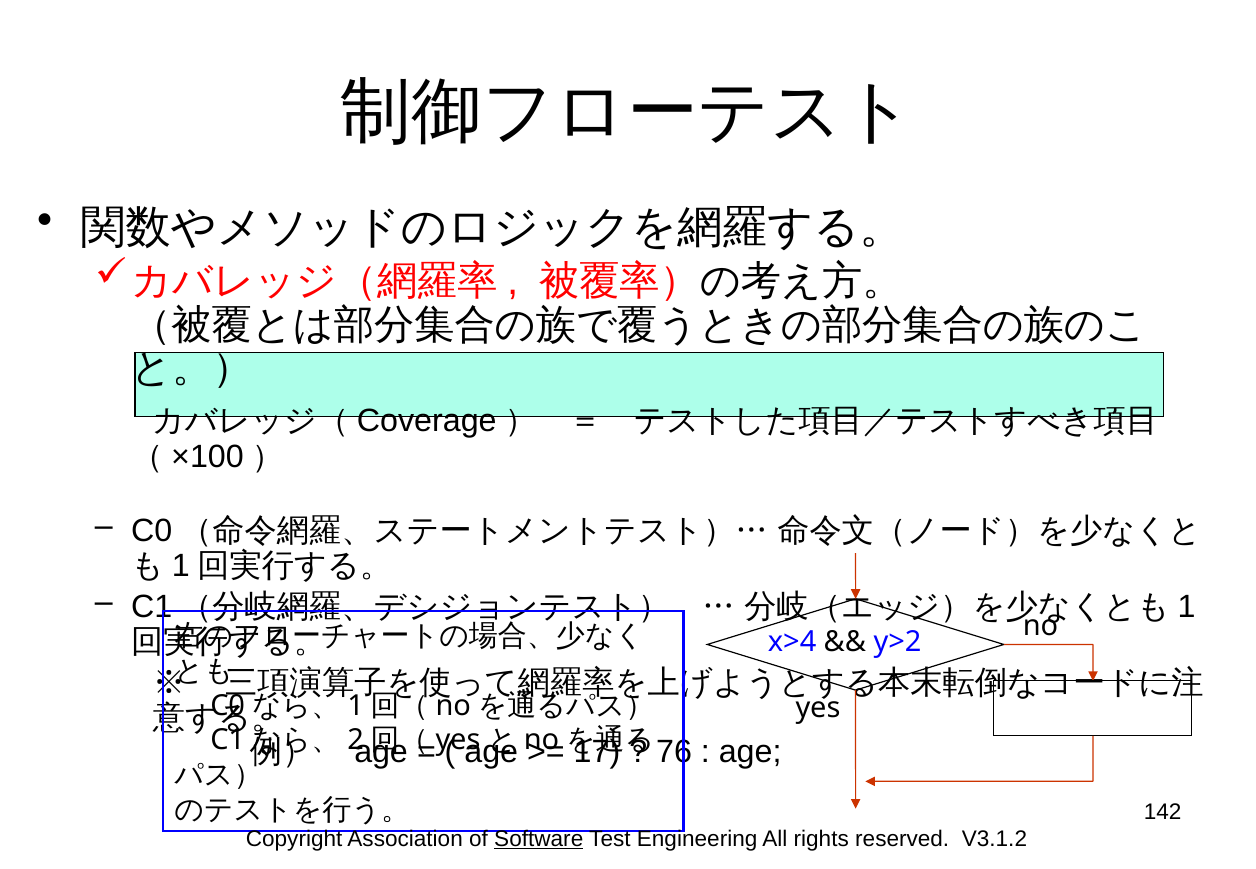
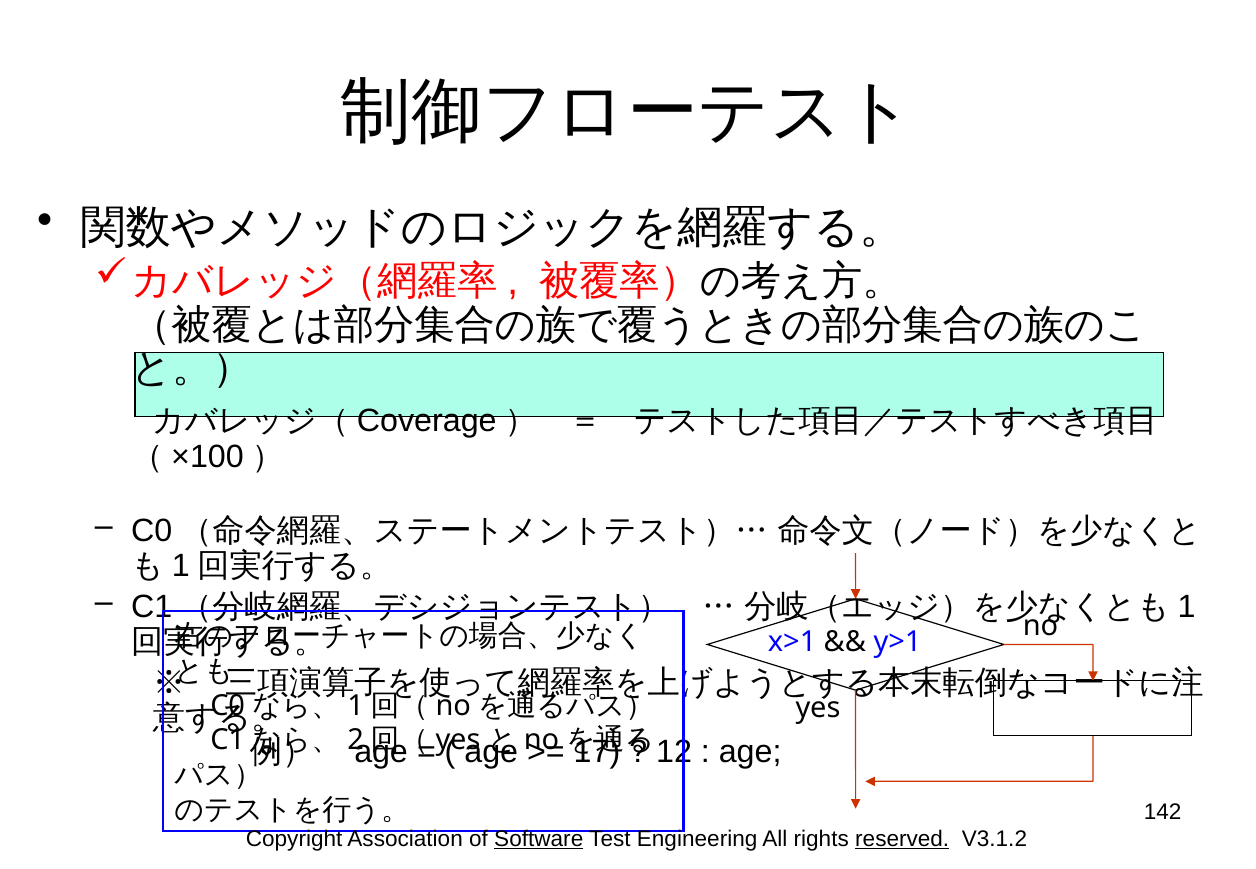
x>4: x>4 -> x>1
y>2: y>2 -> y>1
76: 76 -> 12
reserved underline: none -> present
